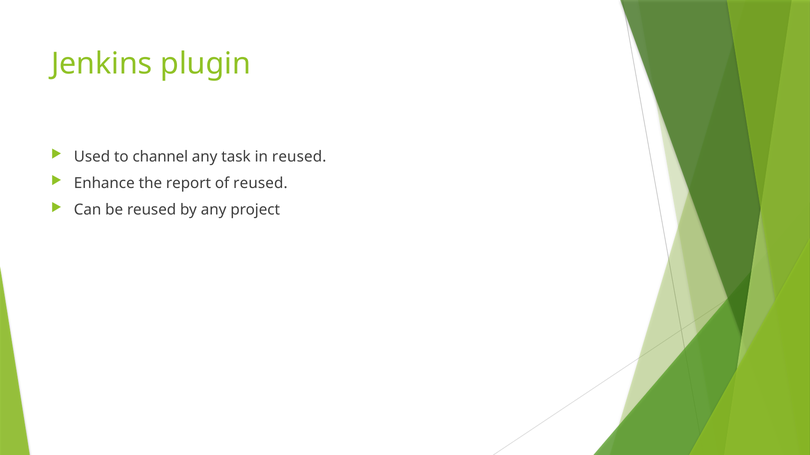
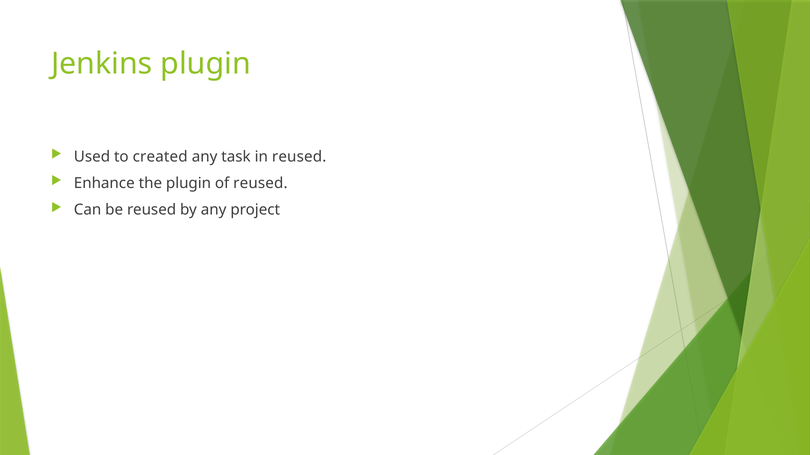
channel: channel -> created
the report: report -> plugin
